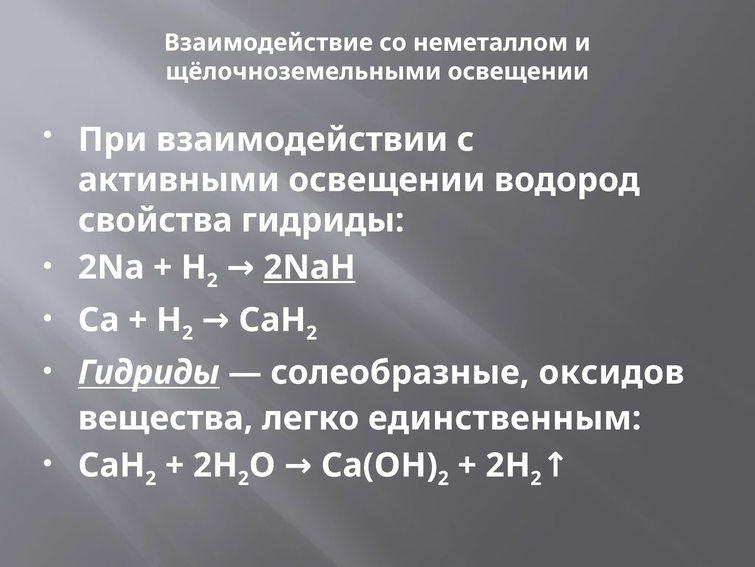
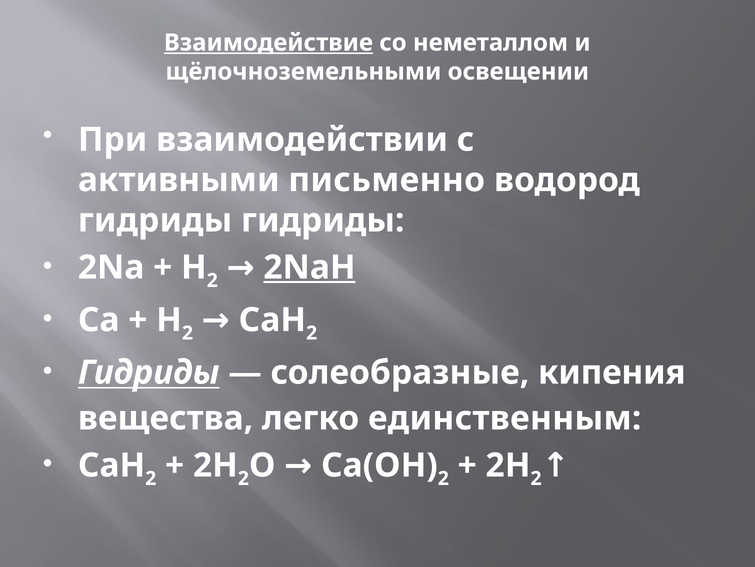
Взаимодействие underline: none -> present
активными освещении: освещении -> письменно
свойства at (155, 220): свойства -> гидриды
оксидов: оксидов -> кипения
